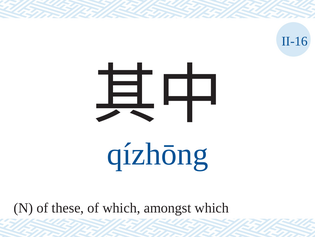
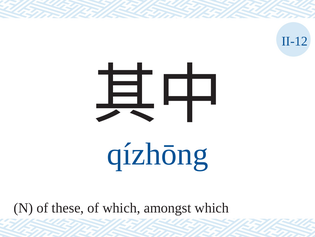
II-16: II-16 -> II-12
